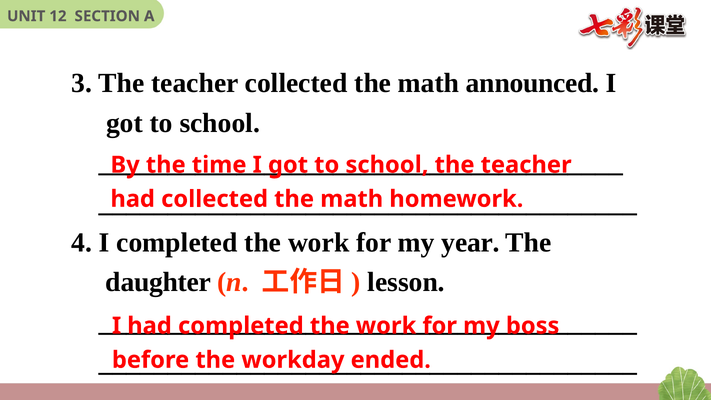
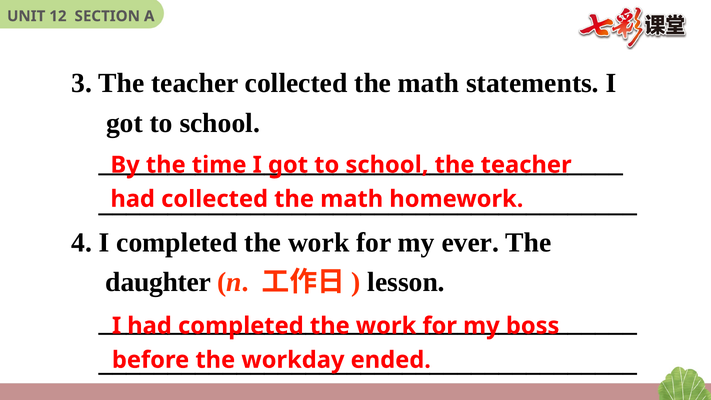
announced: announced -> statements
year: year -> ever
